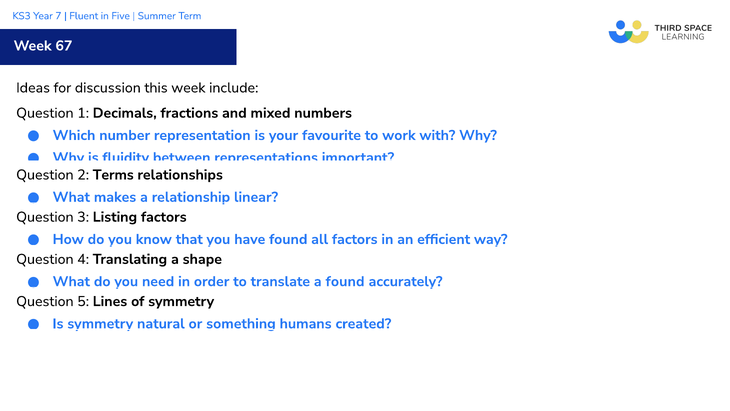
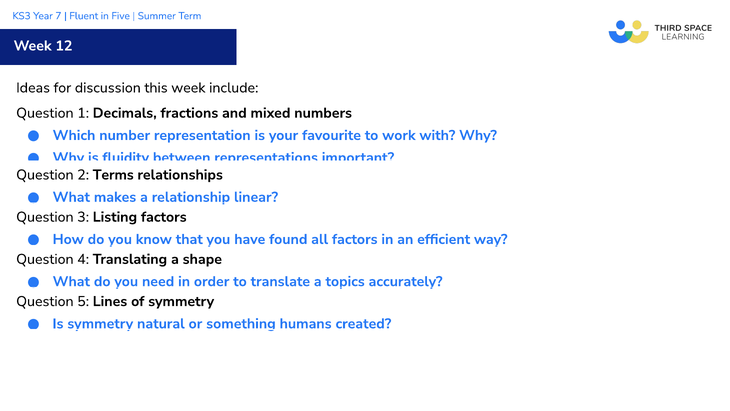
67: 67 -> 12
a found: found -> topics
